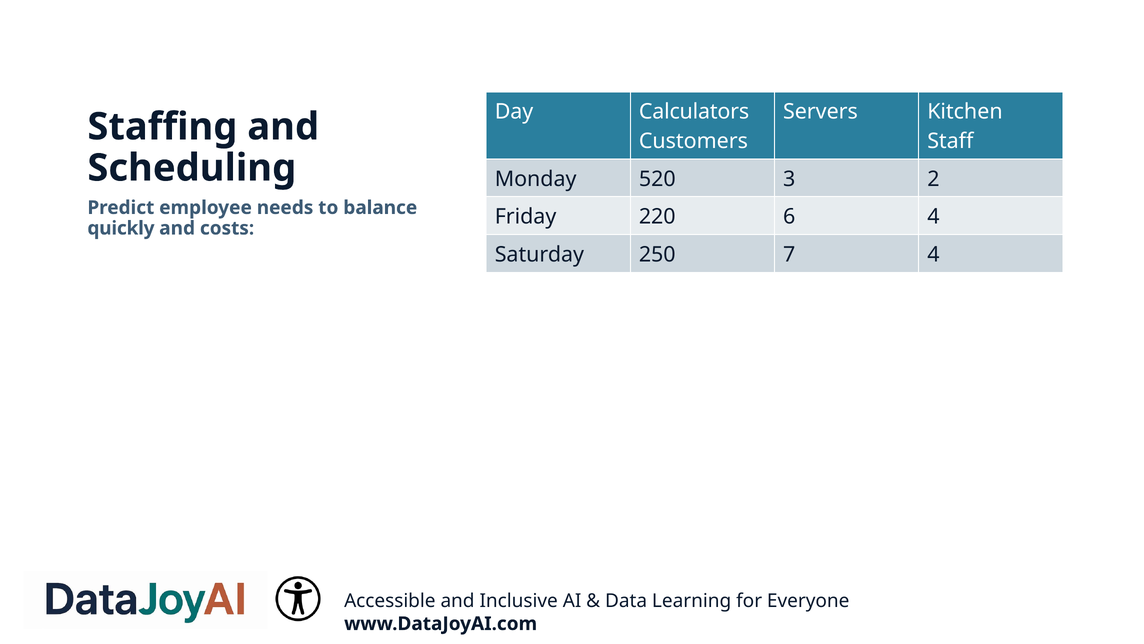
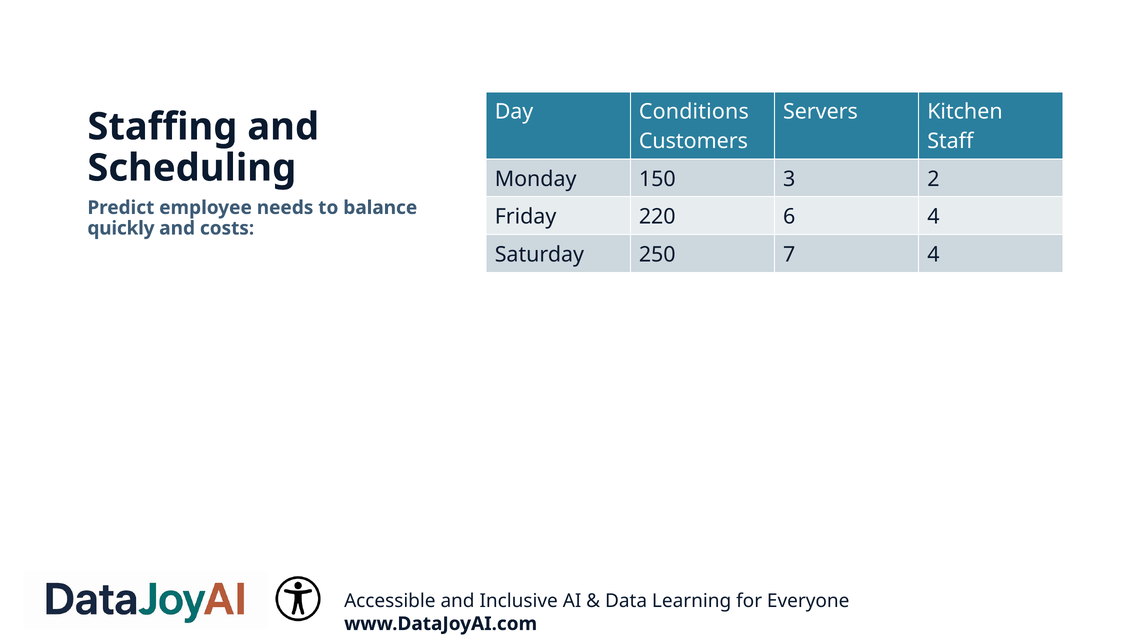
Calculators: Calculators -> Conditions
520: 520 -> 150
